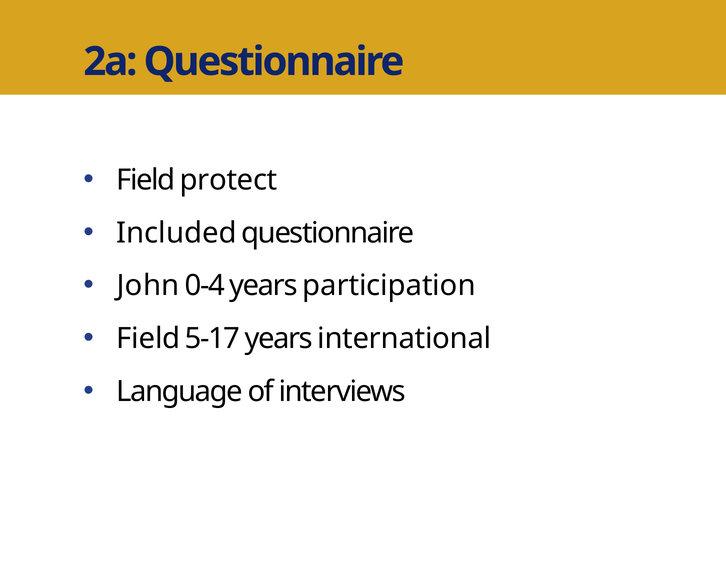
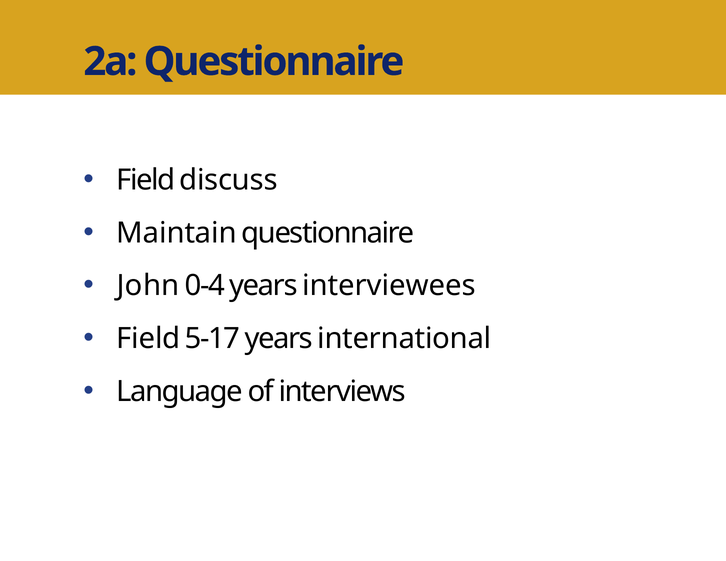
protect: protect -> discuss
Included: Included -> Maintain
participation: participation -> interviewees
